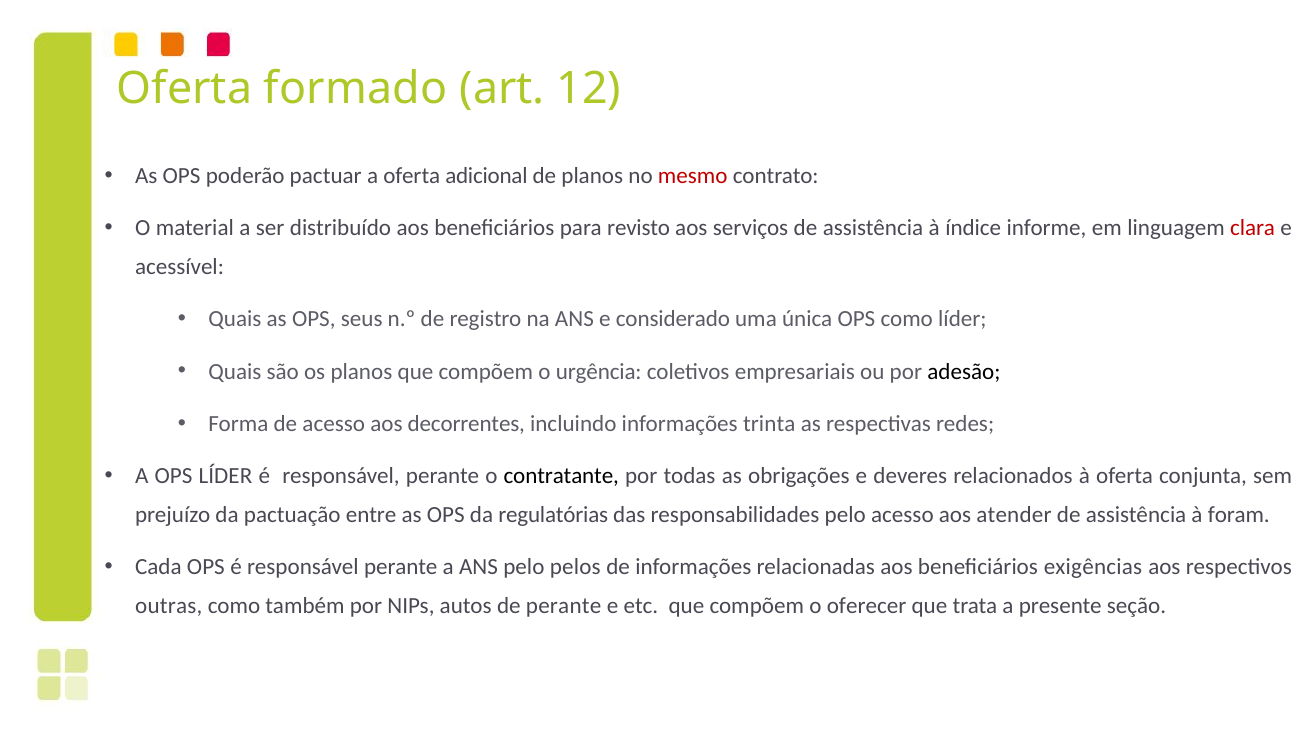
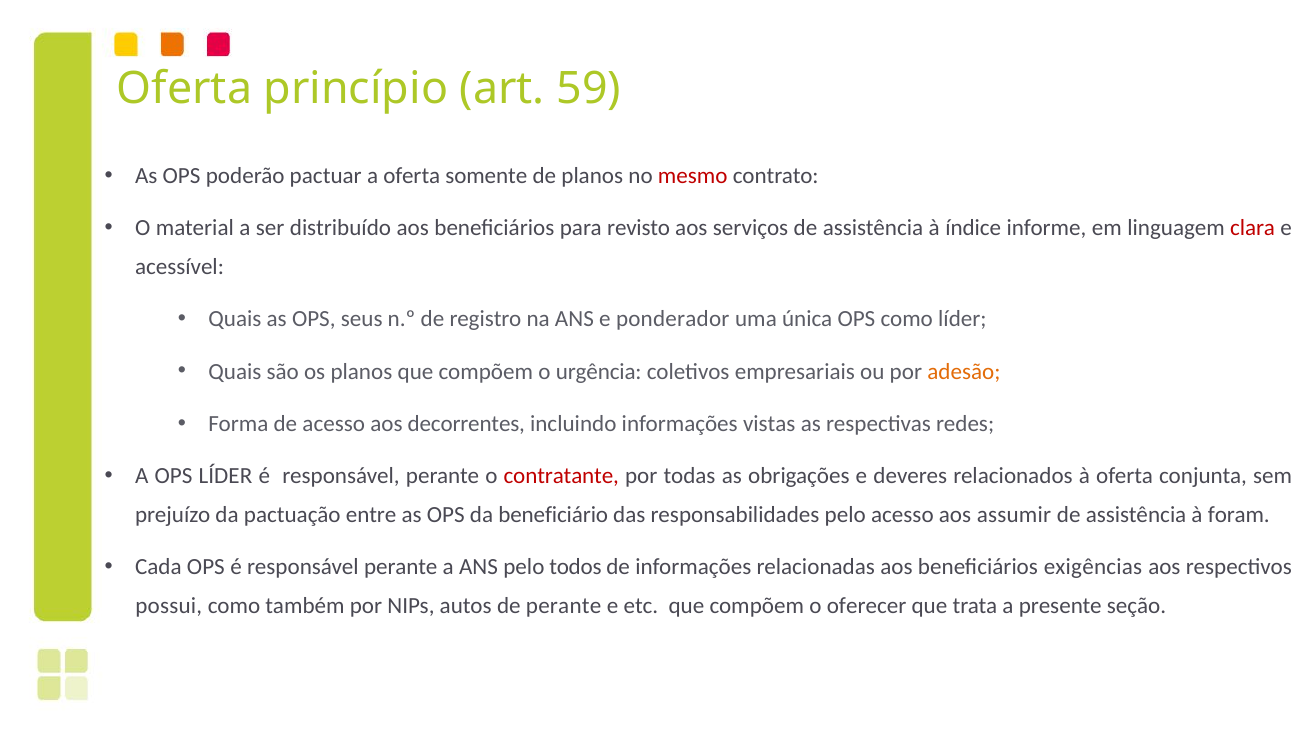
formado: formado -> princípio
12: 12 -> 59
adicional: adicional -> somente
considerado: considerado -> ponderador
adesão colour: black -> orange
trinta: trinta -> vistas
contratante colour: black -> red
regulatórias: regulatórias -> beneficiário
atender: atender -> assumir
pelos: pelos -> todos
outras: outras -> possui
